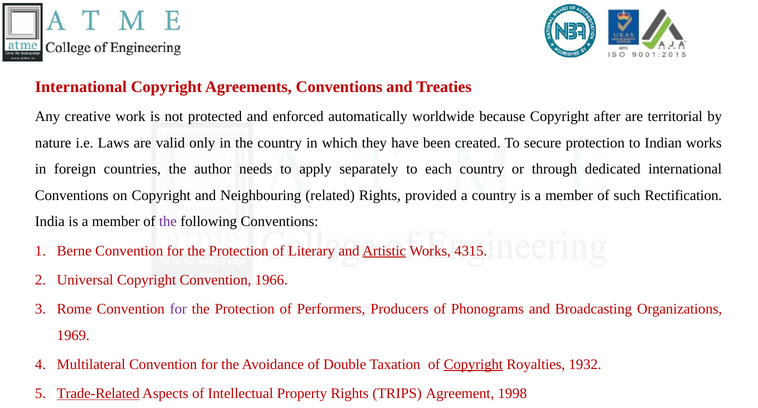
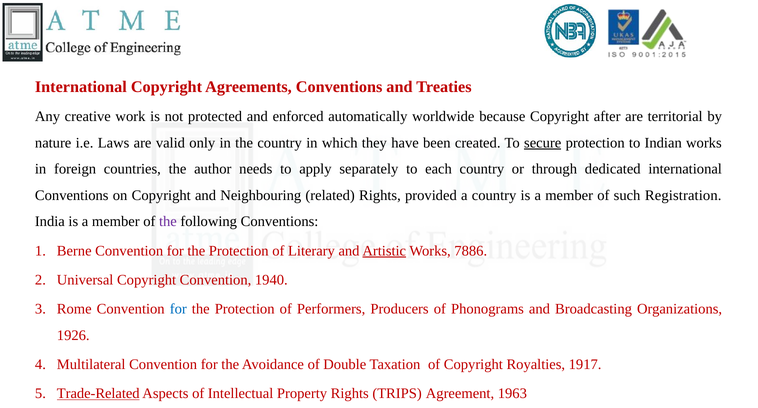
secure underline: none -> present
Rectification: Rectification -> Registration
4315: 4315 -> 7886
1966: 1966 -> 1940
for at (178, 309) colour: purple -> blue
1969: 1969 -> 1926
Copyright at (473, 365) underline: present -> none
1932: 1932 -> 1917
1998: 1998 -> 1963
